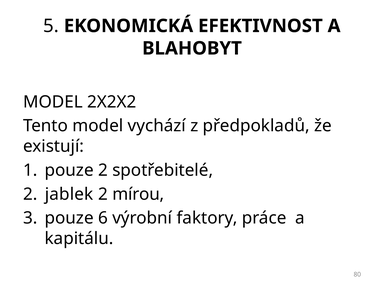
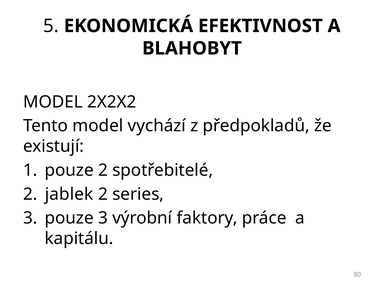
mírou: mírou -> series
pouze 6: 6 -> 3
